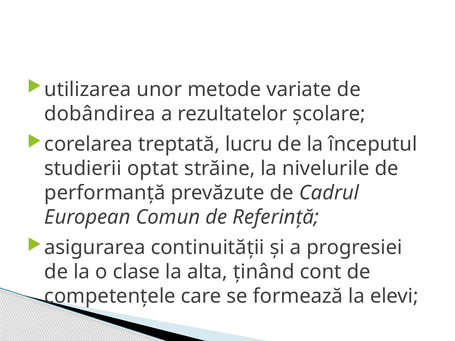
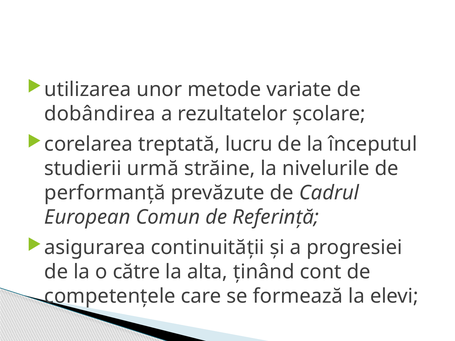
optat: optat -> urmă
clase: clase -> către
